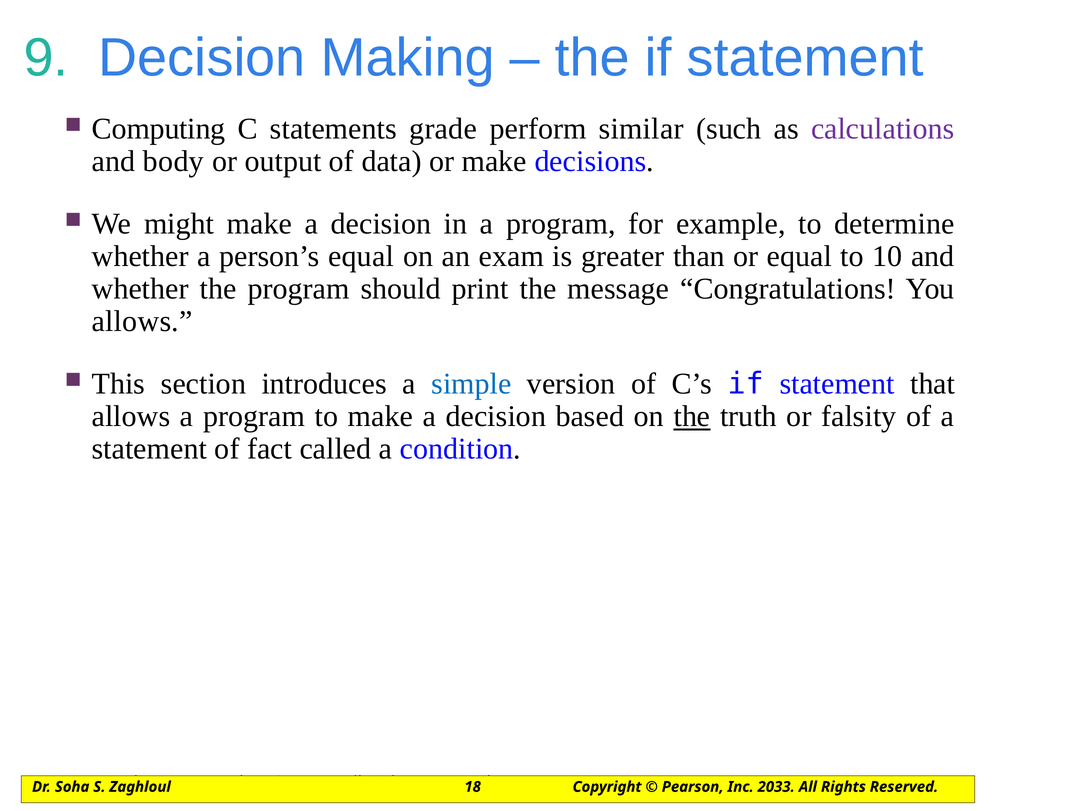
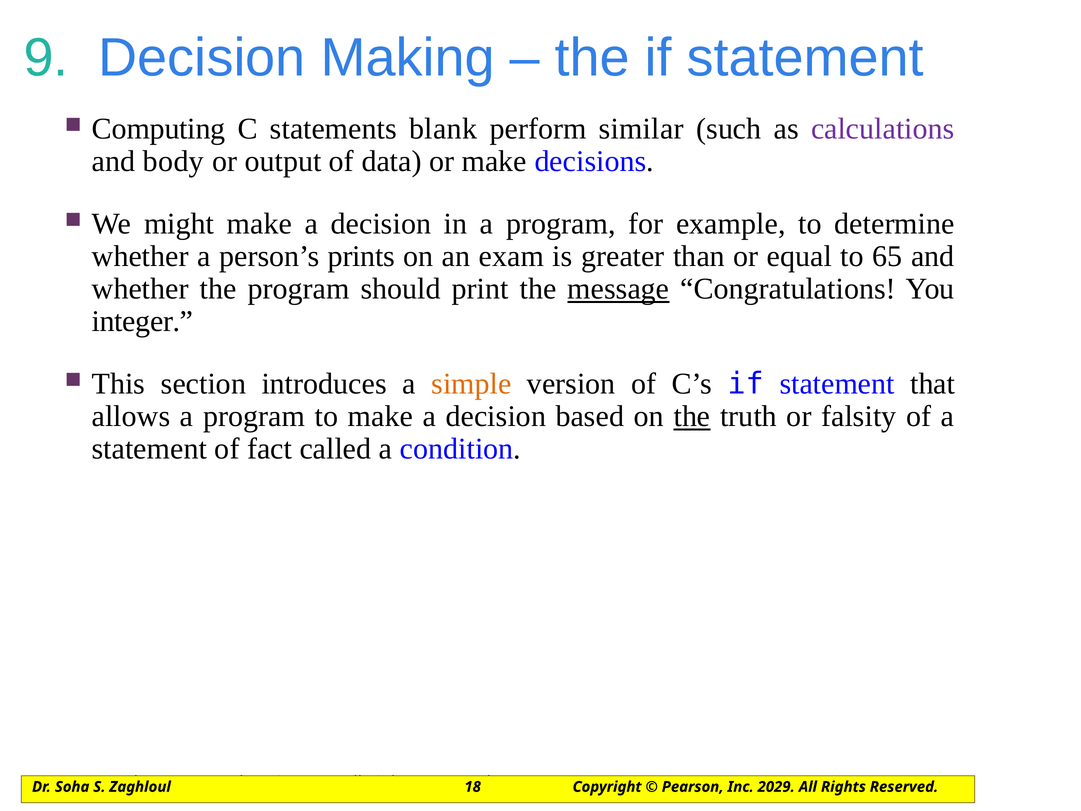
grade: grade -> blank
person’s equal: equal -> prints
10: 10 -> 65
message underline: none -> present
allows at (142, 321): allows -> integer
simple colour: blue -> orange
2033: 2033 -> 2029
